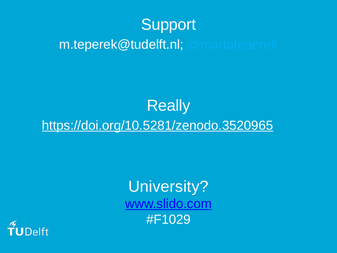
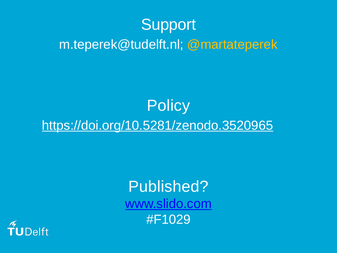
@martateperek colour: light blue -> yellow
Really: Really -> Policy
University: University -> Published
